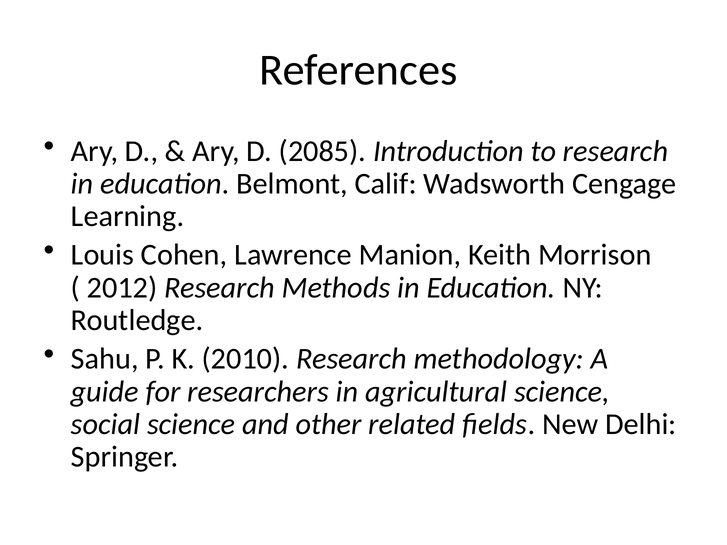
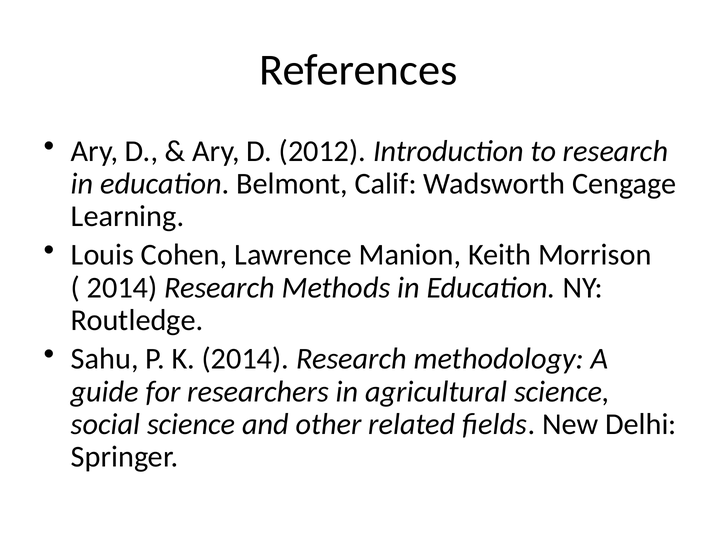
2085: 2085 -> 2012
2012 at (122, 288): 2012 -> 2014
K 2010: 2010 -> 2014
